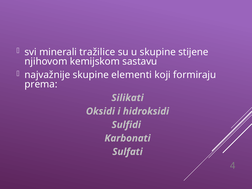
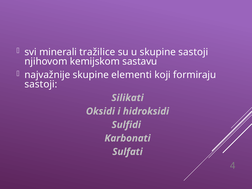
skupine stijene: stijene -> sastoji
prema at (41, 84): prema -> sastoji
